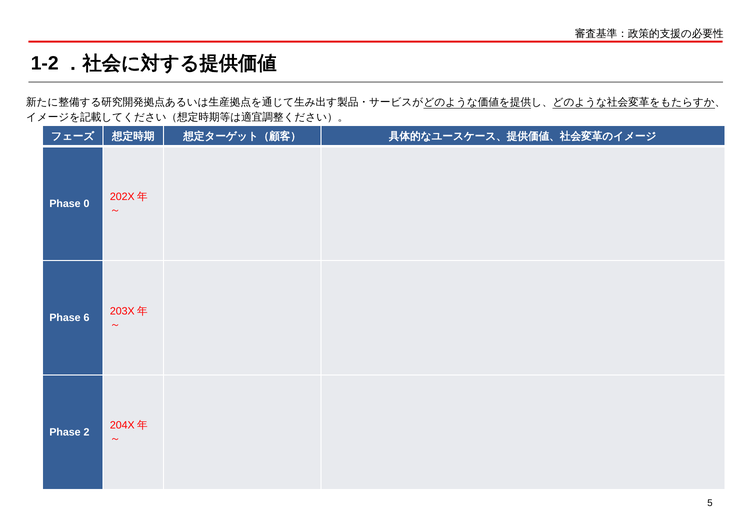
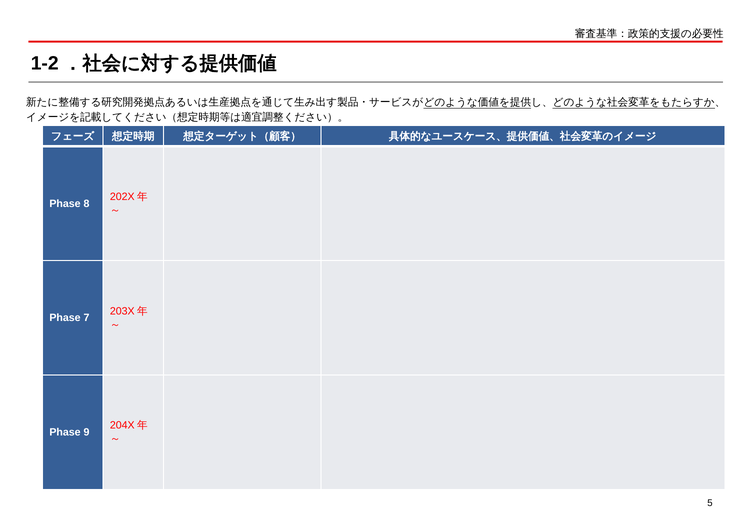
0: 0 -> 8
6: 6 -> 7
2: 2 -> 9
